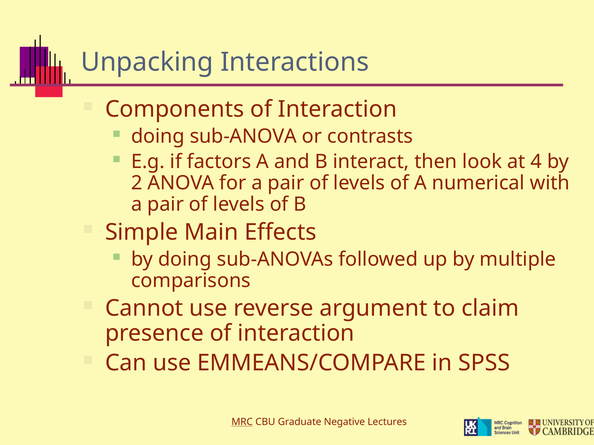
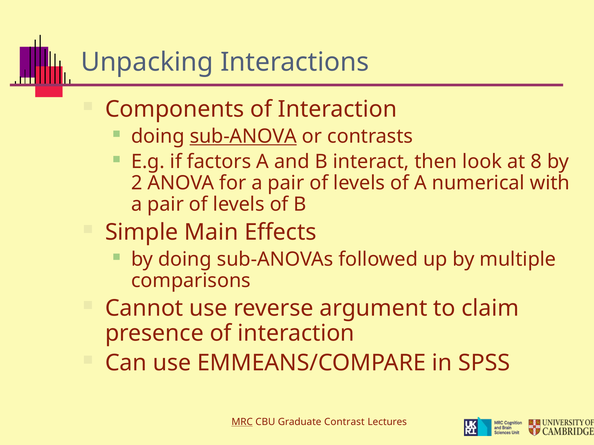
sub-ANOVA underline: none -> present
4: 4 -> 8
Negative: Negative -> Contrast
